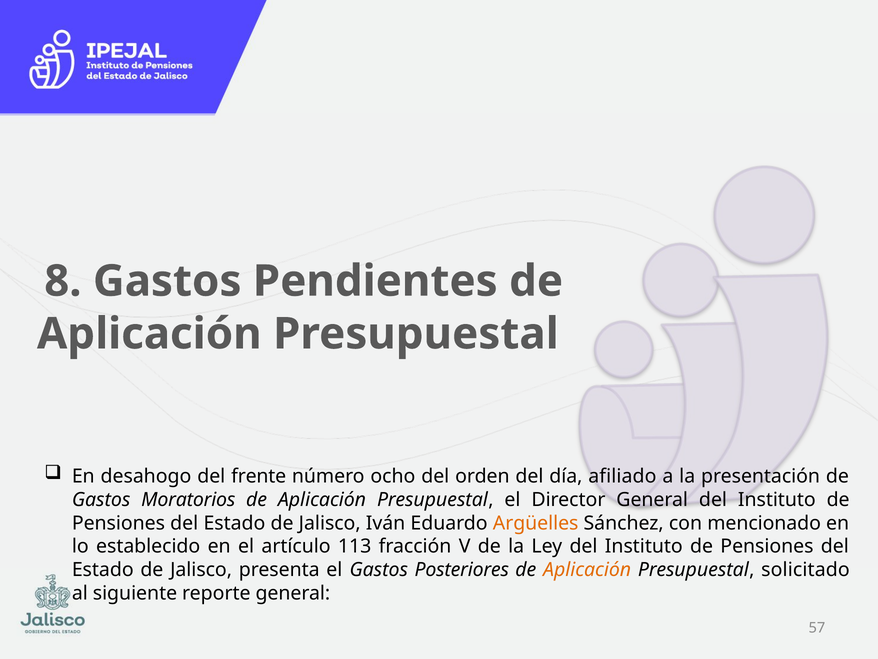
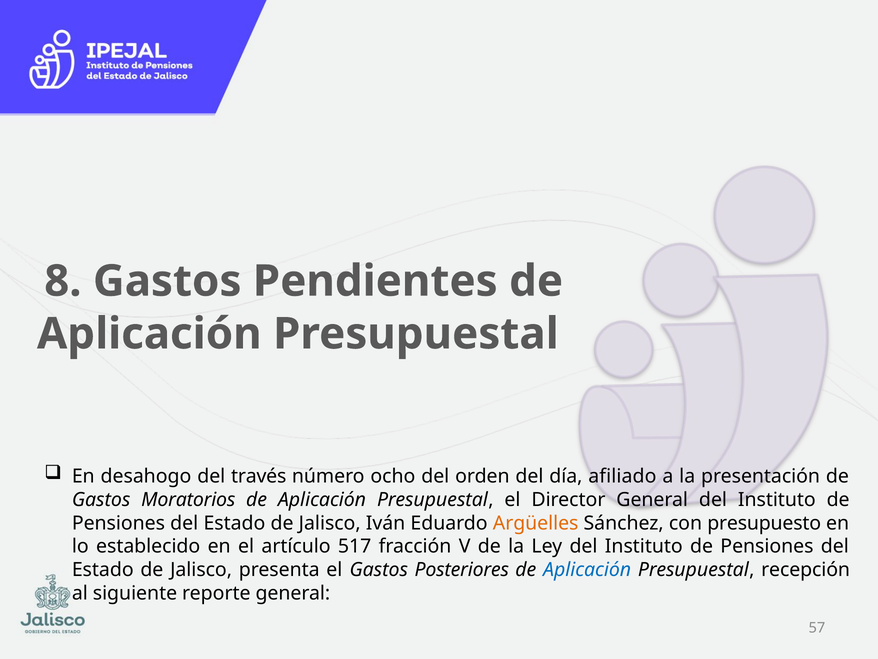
frente: frente -> través
mencionado: mencionado -> presupuesto
113: 113 -> 517
Aplicación at (587, 569) colour: orange -> blue
solicitado: solicitado -> recepción
